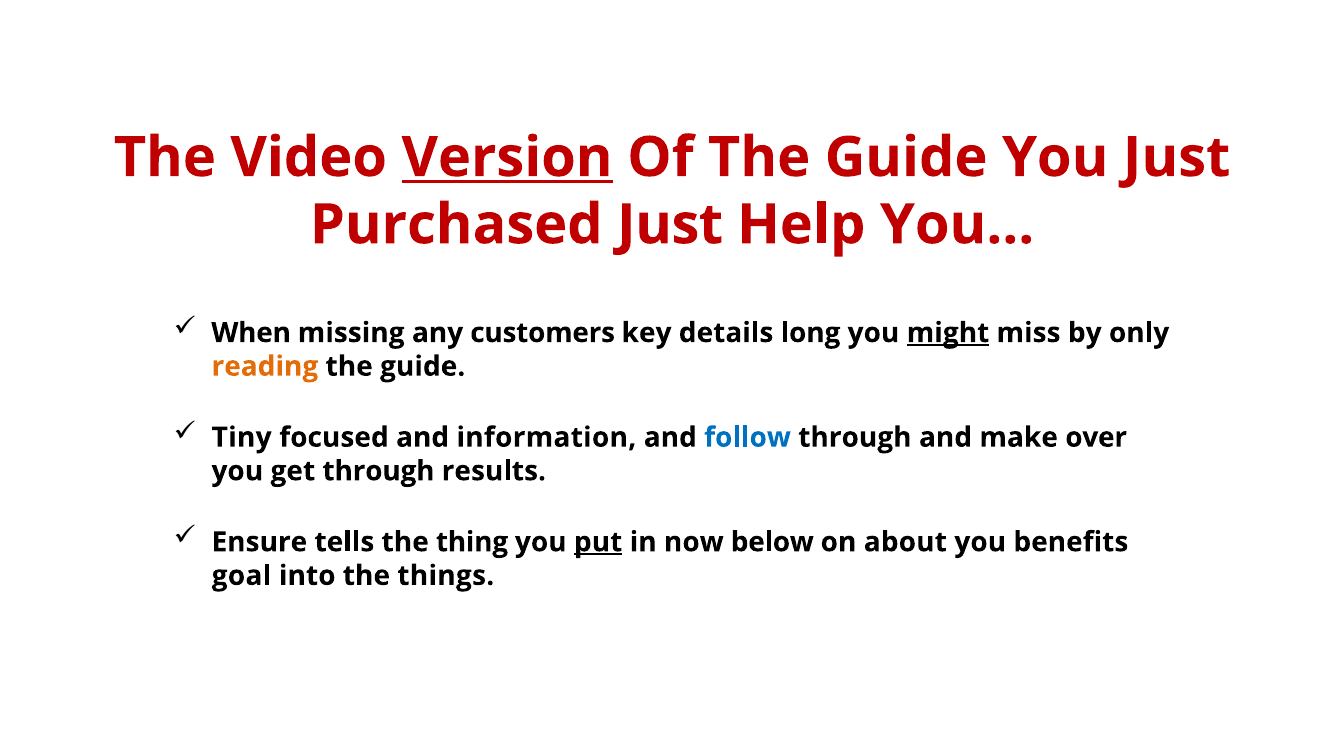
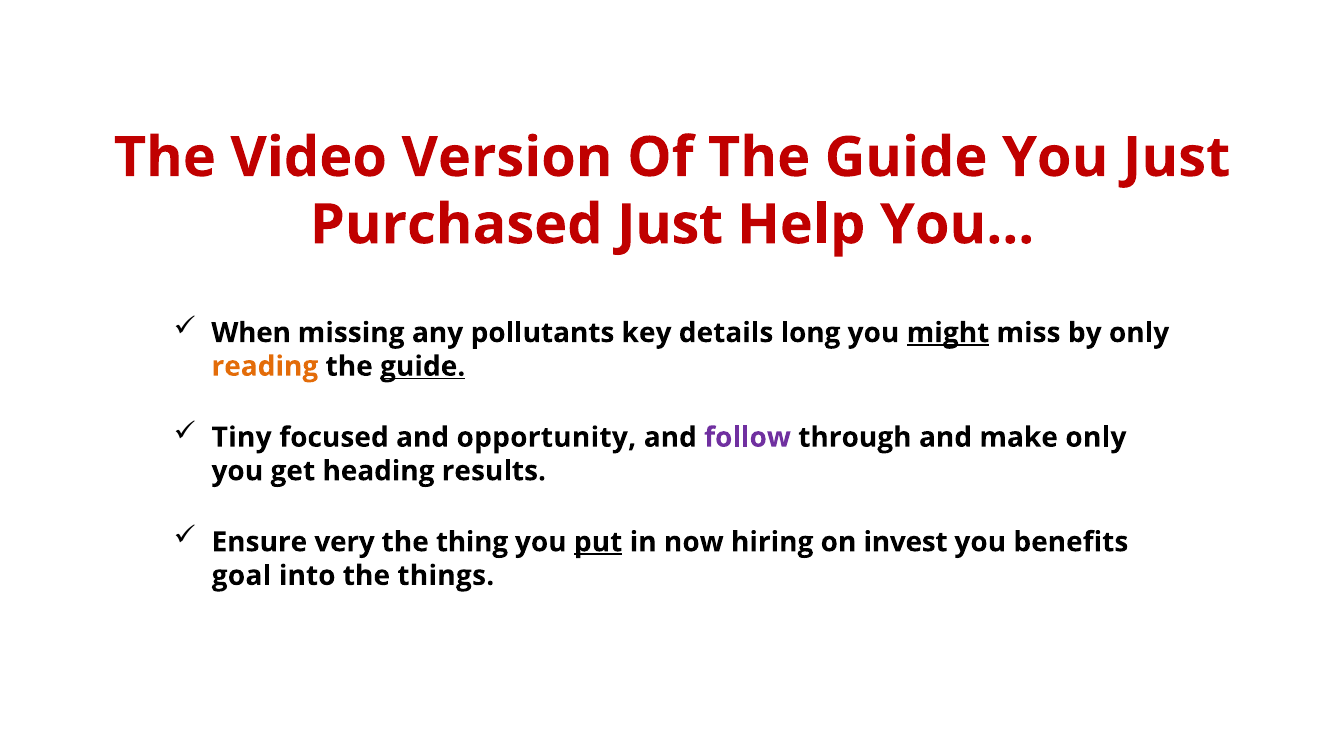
Version underline: present -> none
customers: customers -> pollutants
guide at (423, 366) underline: none -> present
information: information -> opportunity
follow colour: blue -> purple
make over: over -> only
get through: through -> heading
tells: tells -> very
below: below -> hiring
about: about -> invest
